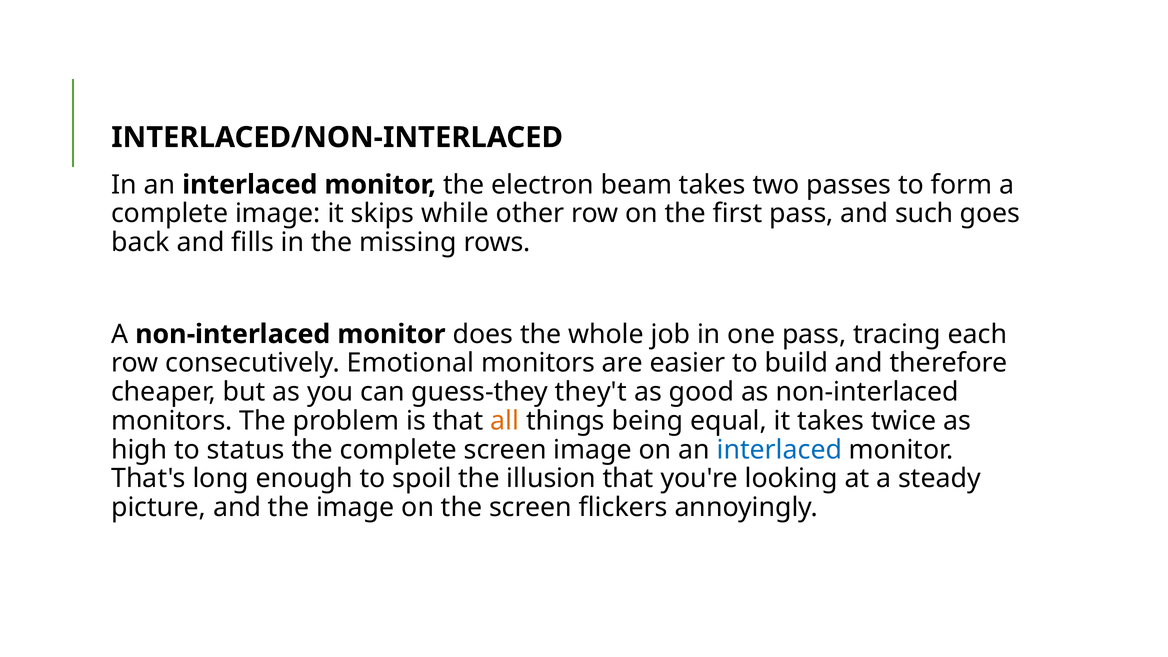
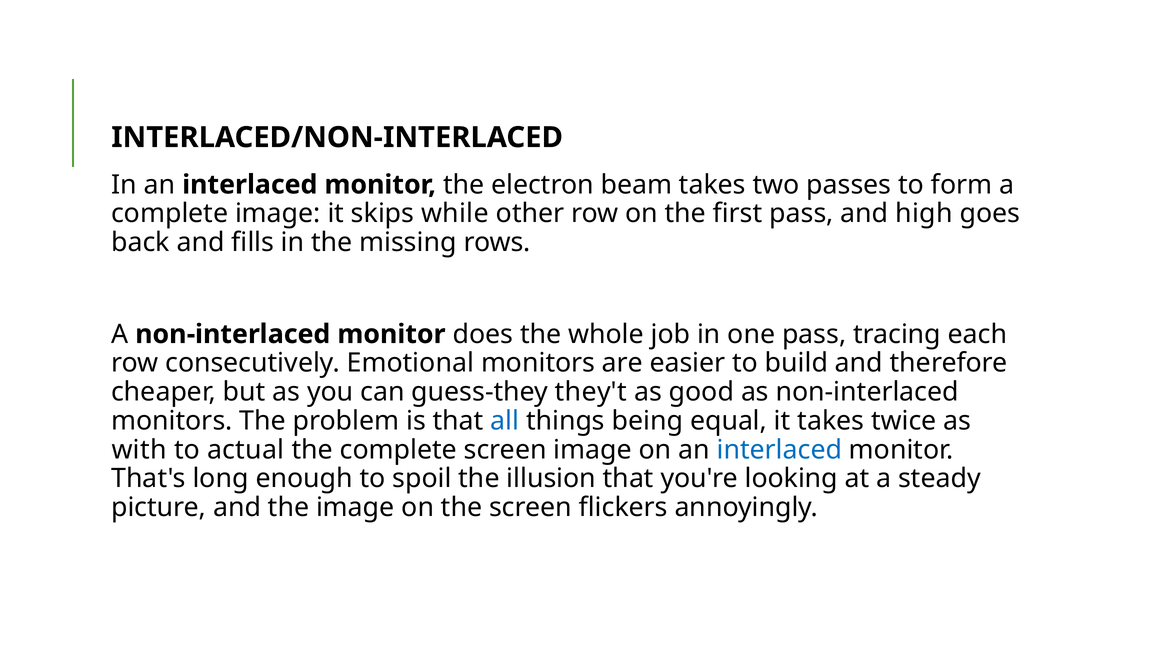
such: such -> high
all colour: orange -> blue
high: high -> with
status: status -> actual
